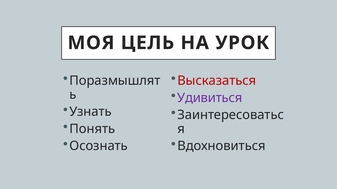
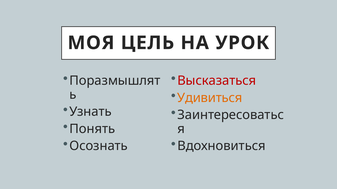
Удивиться colour: purple -> orange
